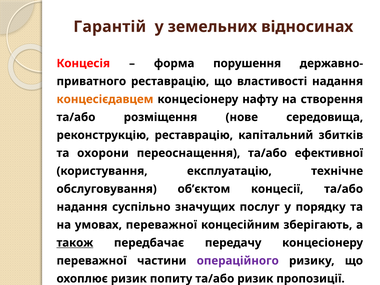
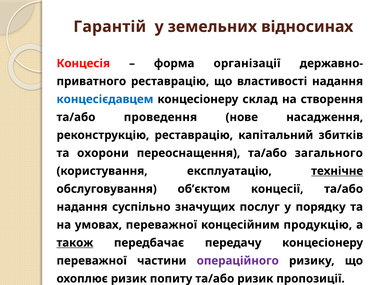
порушення: порушення -> організації
концесієдавцем colour: orange -> blue
нафту: нафту -> склад
розміщення: розміщення -> проведення
середовища: середовища -> насадження
ефективної: ефективної -> загального
технічне underline: none -> present
зберігають: зберігають -> продукцію
